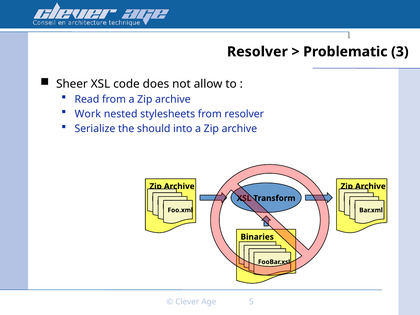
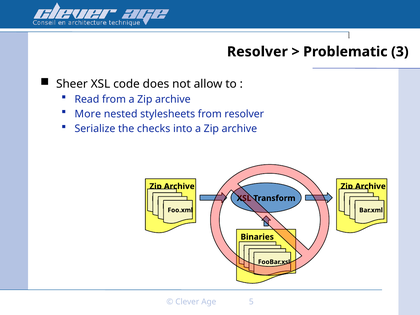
Work: Work -> More
should: should -> checks
